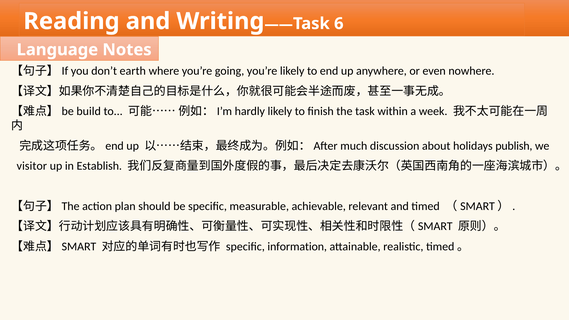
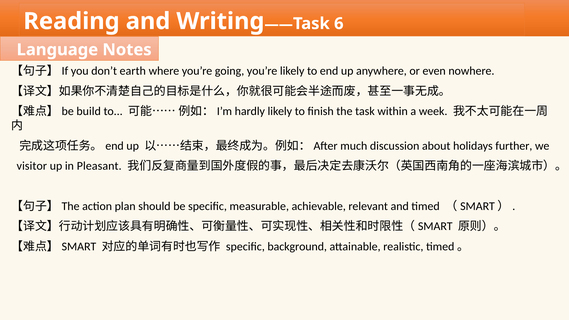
publish: publish -> further
Establish: Establish -> Pleasant
information: information -> background
